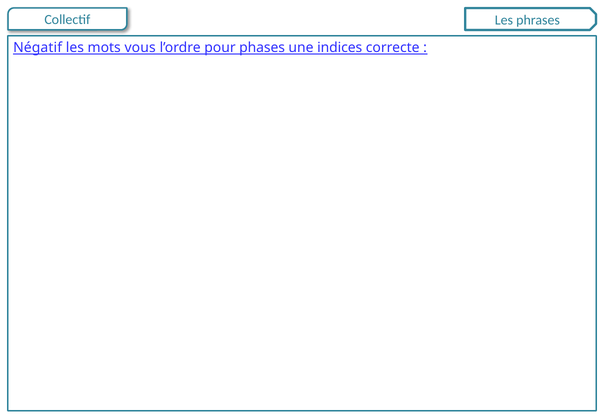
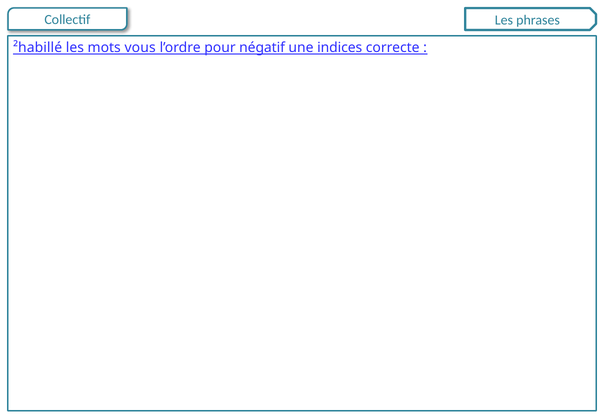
Négatif: Négatif -> ²habillé
phases: phases -> négatif
